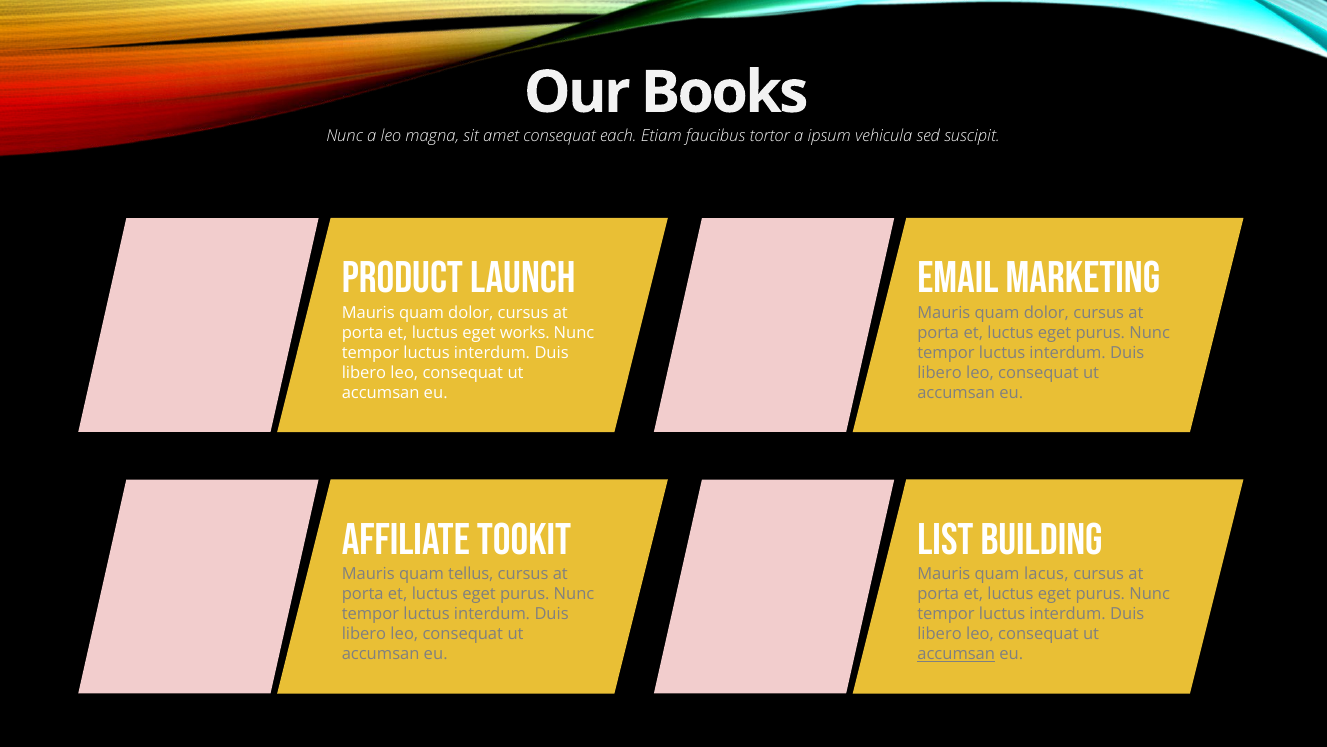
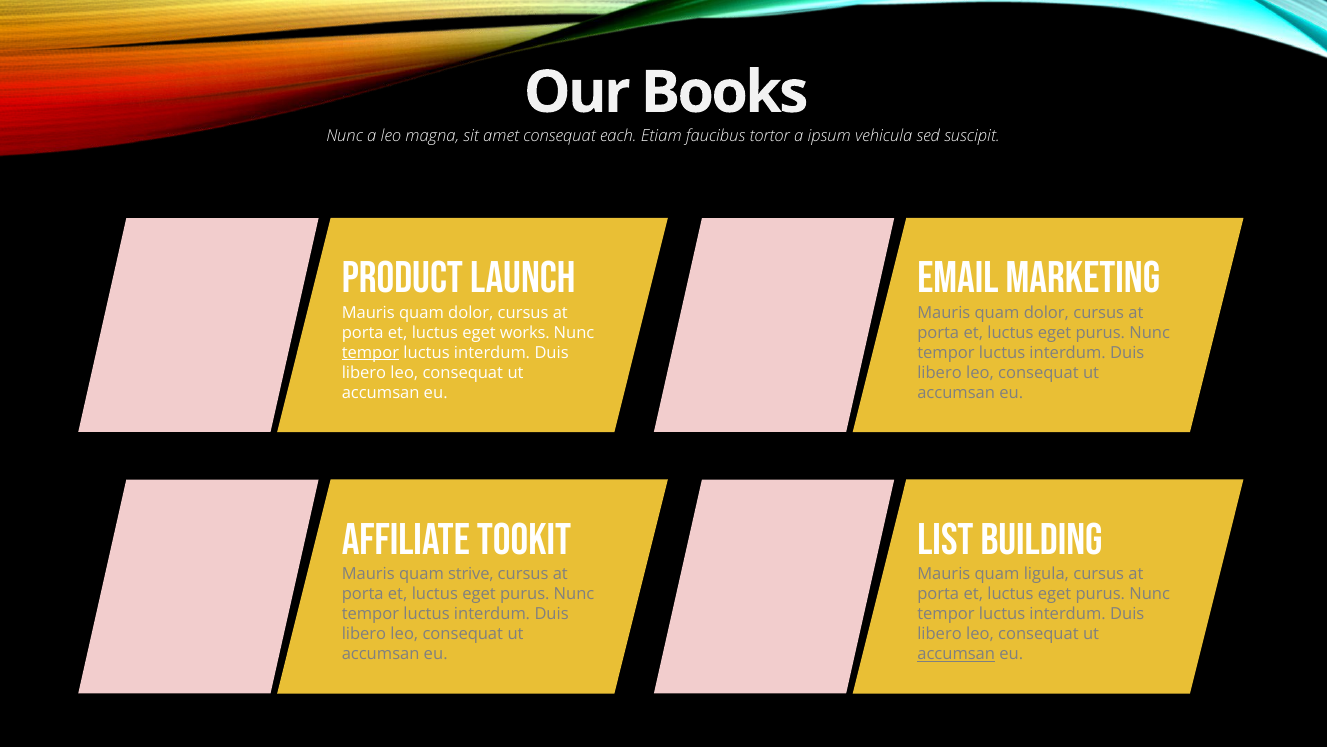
tempor at (370, 352) underline: none -> present
tellus: tellus -> strive
lacus: lacus -> ligula
